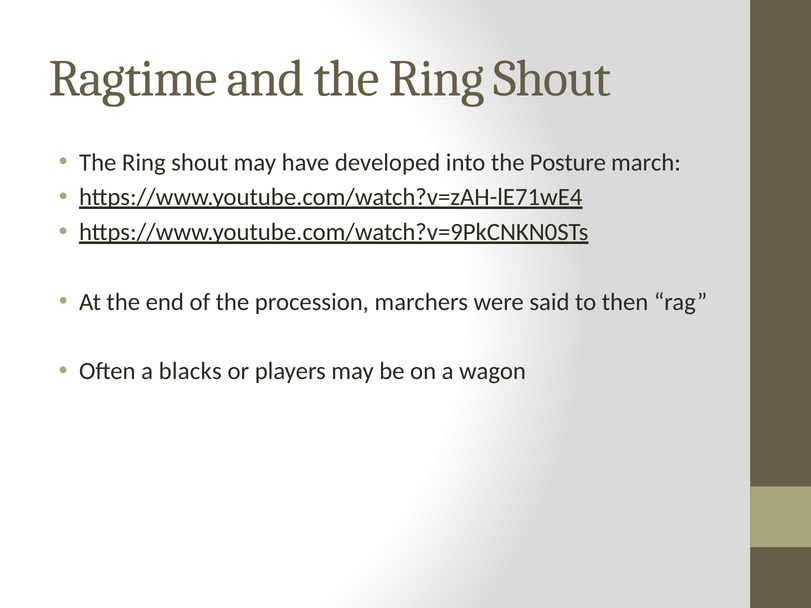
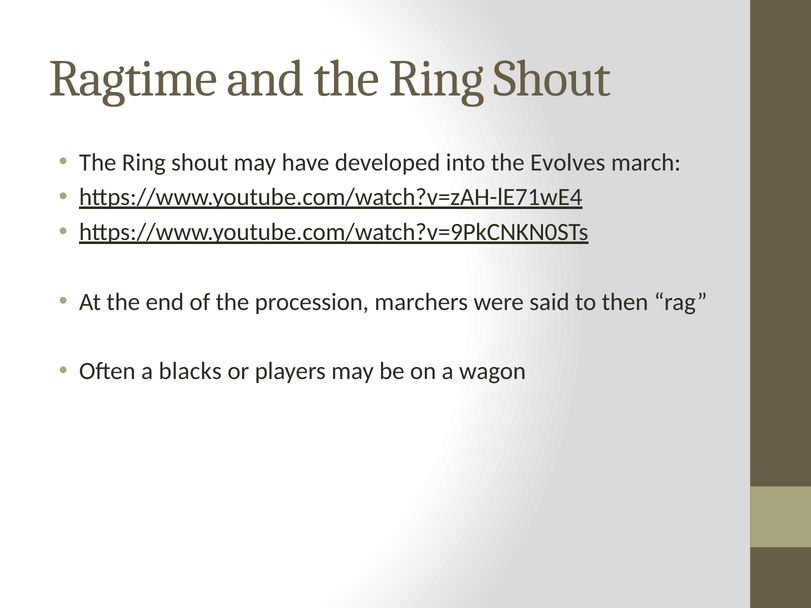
Posture: Posture -> Evolves
